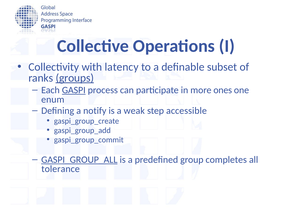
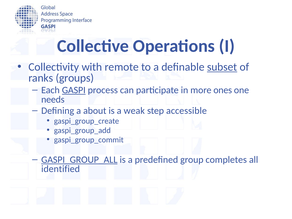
latency: latency -> remote
subset underline: none -> present
groups underline: present -> none
enum: enum -> needs
notify: notify -> about
tolerance: tolerance -> identified
